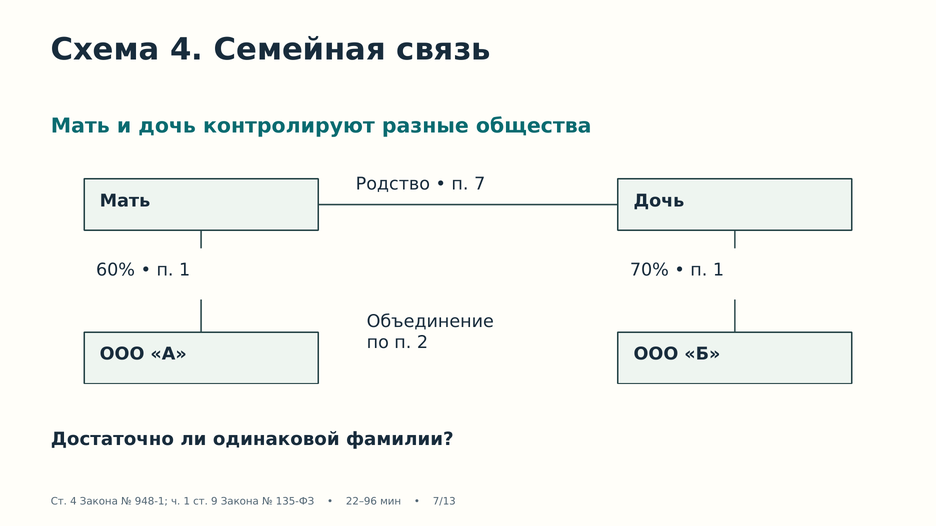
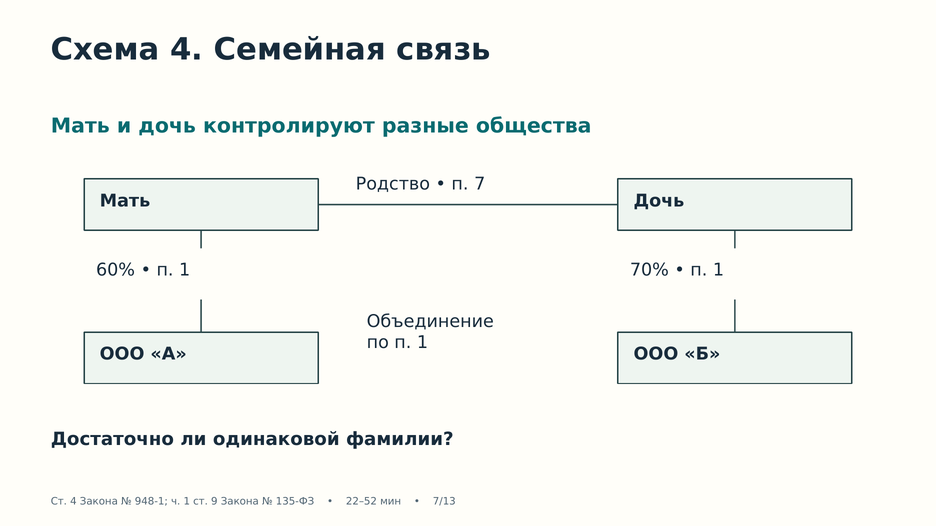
по п 2: 2 -> 1
22–96: 22–96 -> 22–52
